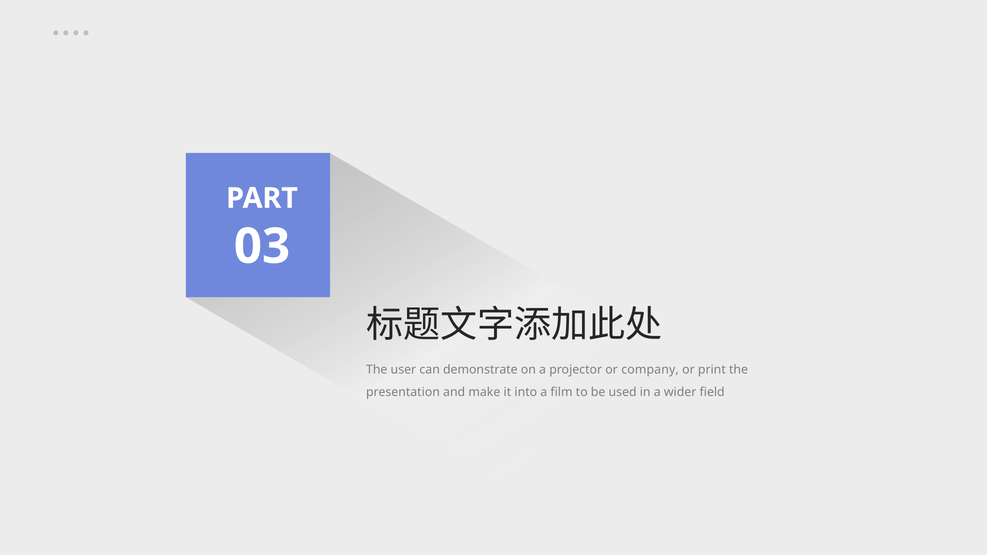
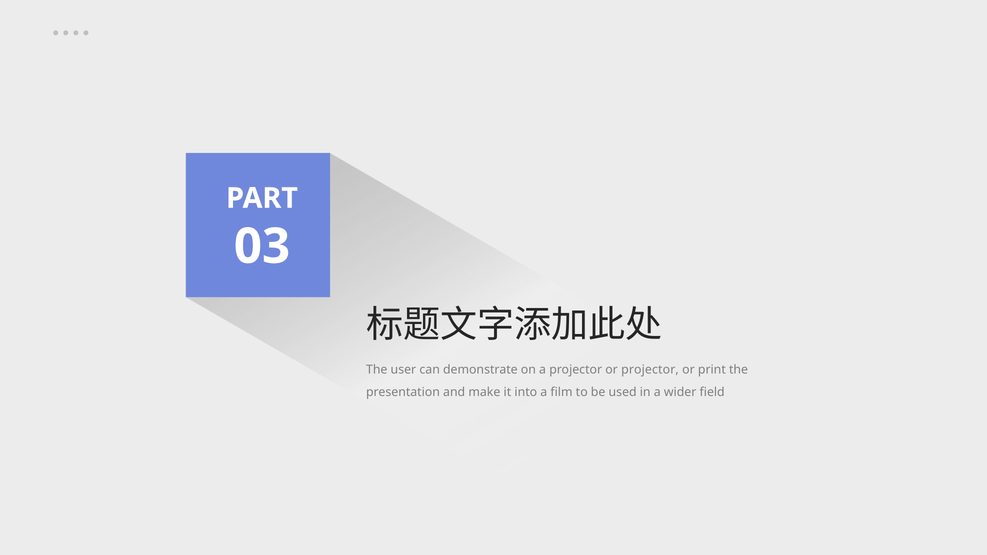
or company: company -> projector
